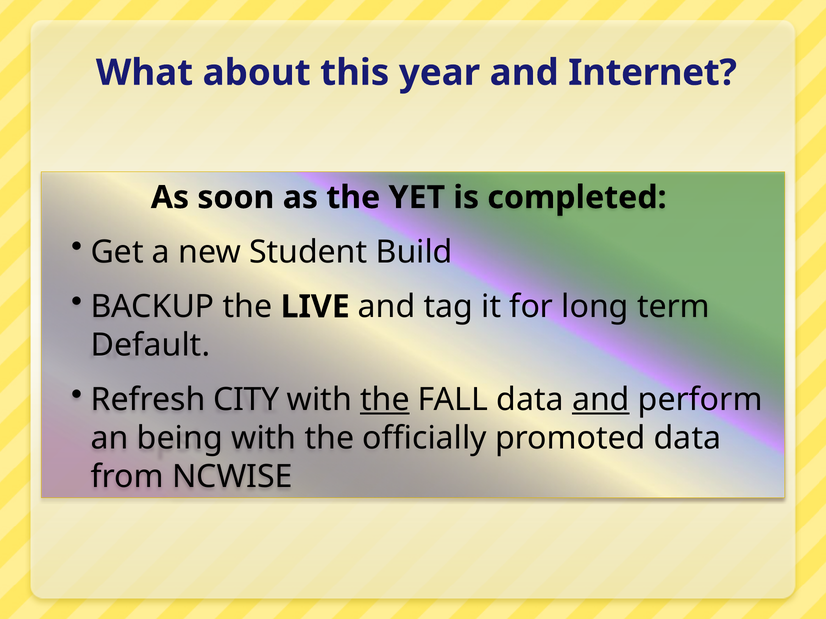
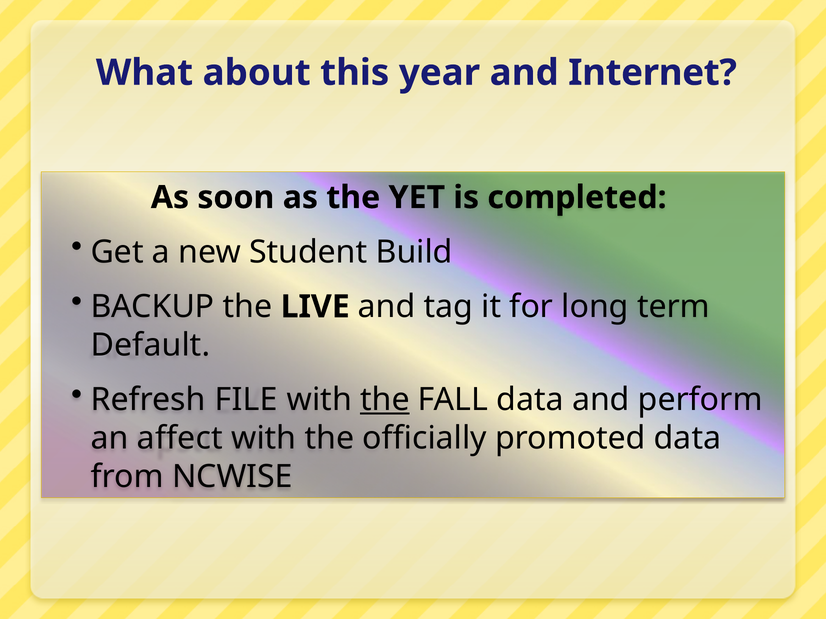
CITY: CITY -> FILE
and at (601, 400) underline: present -> none
being: being -> affect
